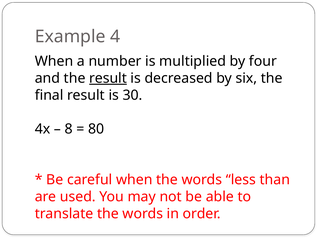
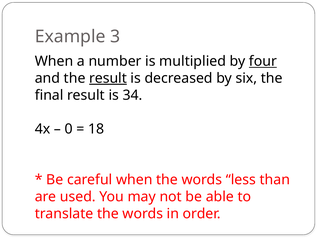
4: 4 -> 3
four underline: none -> present
30: 30 -> 34
8: 8 -> 0
80: 80 -> 18
